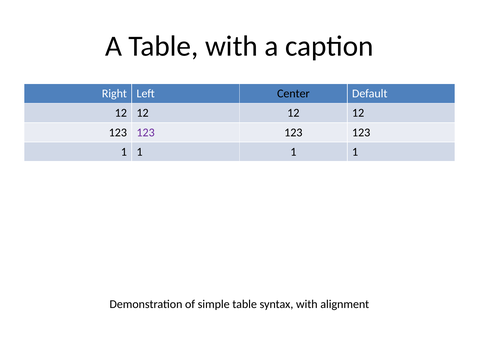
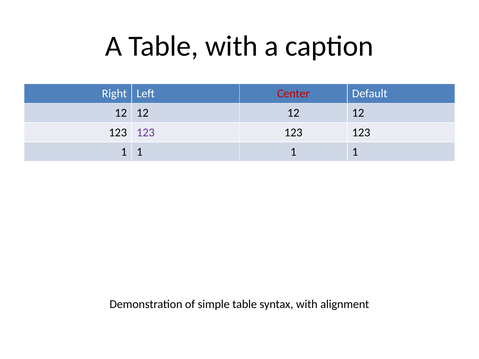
Center colour: black -> red
